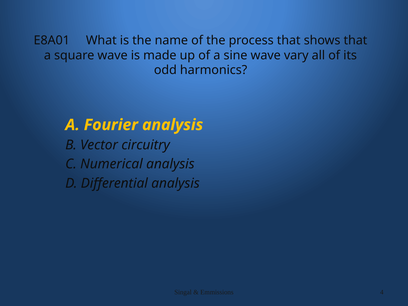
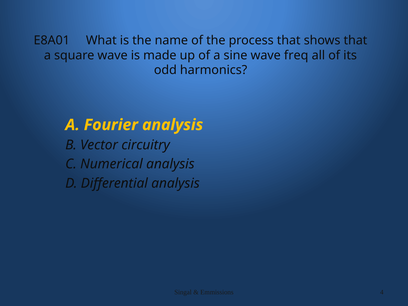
vary: vary -> freq
